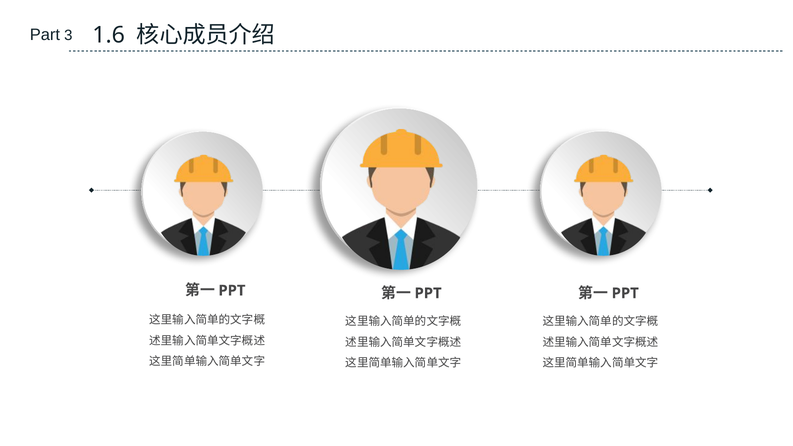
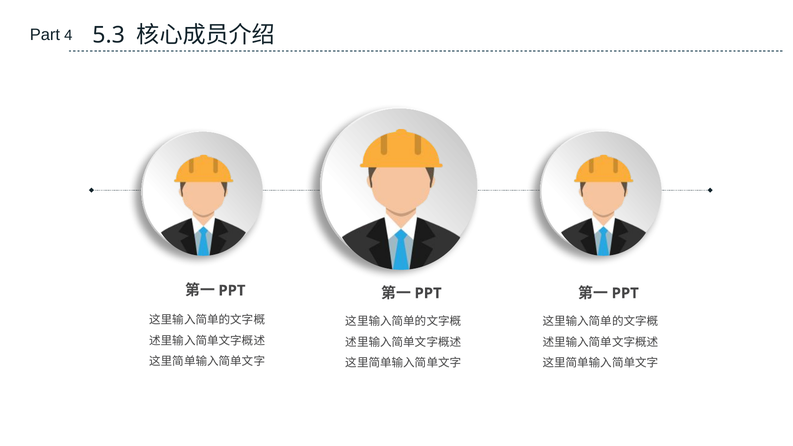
3: 3 -> 4
1.6: 1.6 -> 5.3
